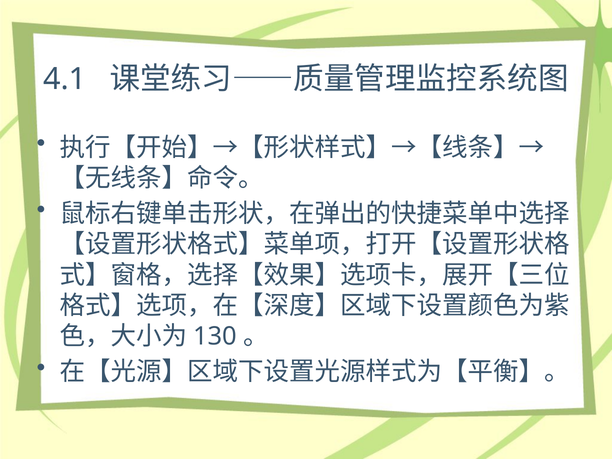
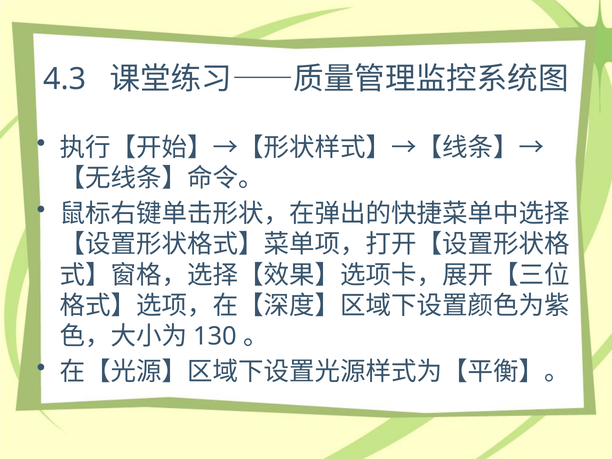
4.1: 4.1 -> 4.3
